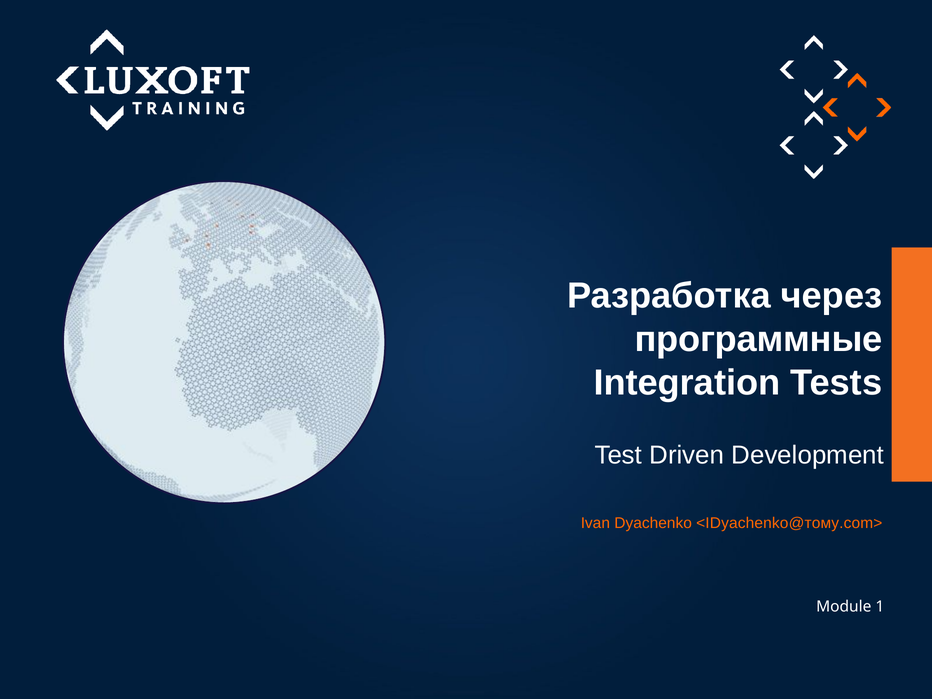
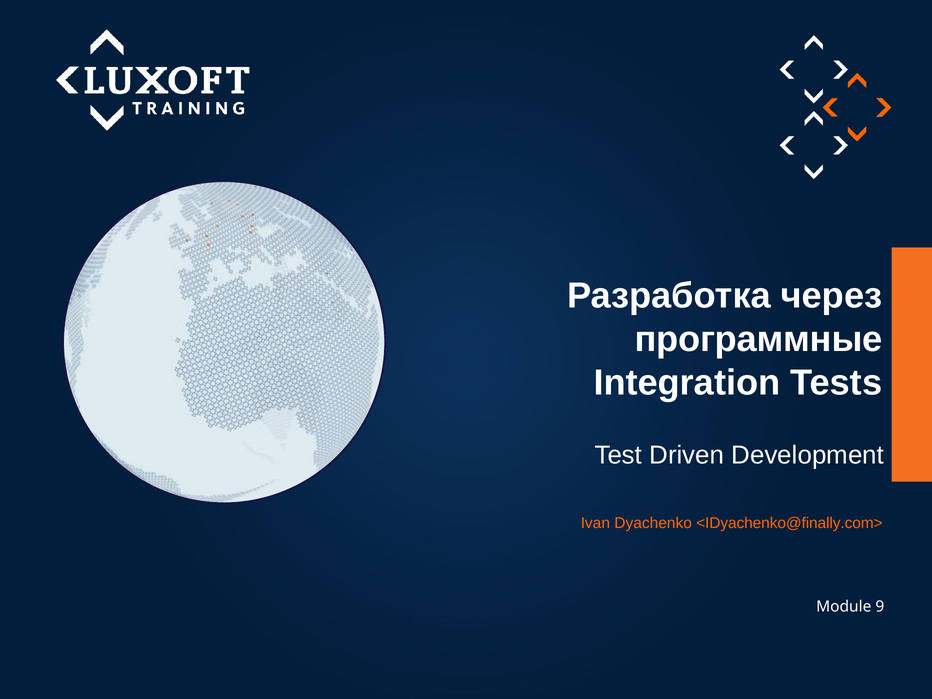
<IDyachenko@тому.com>: <IDyachenko@тому.com> -> <IDyachenko@finally.com>
Module 1: 1 -> 9
